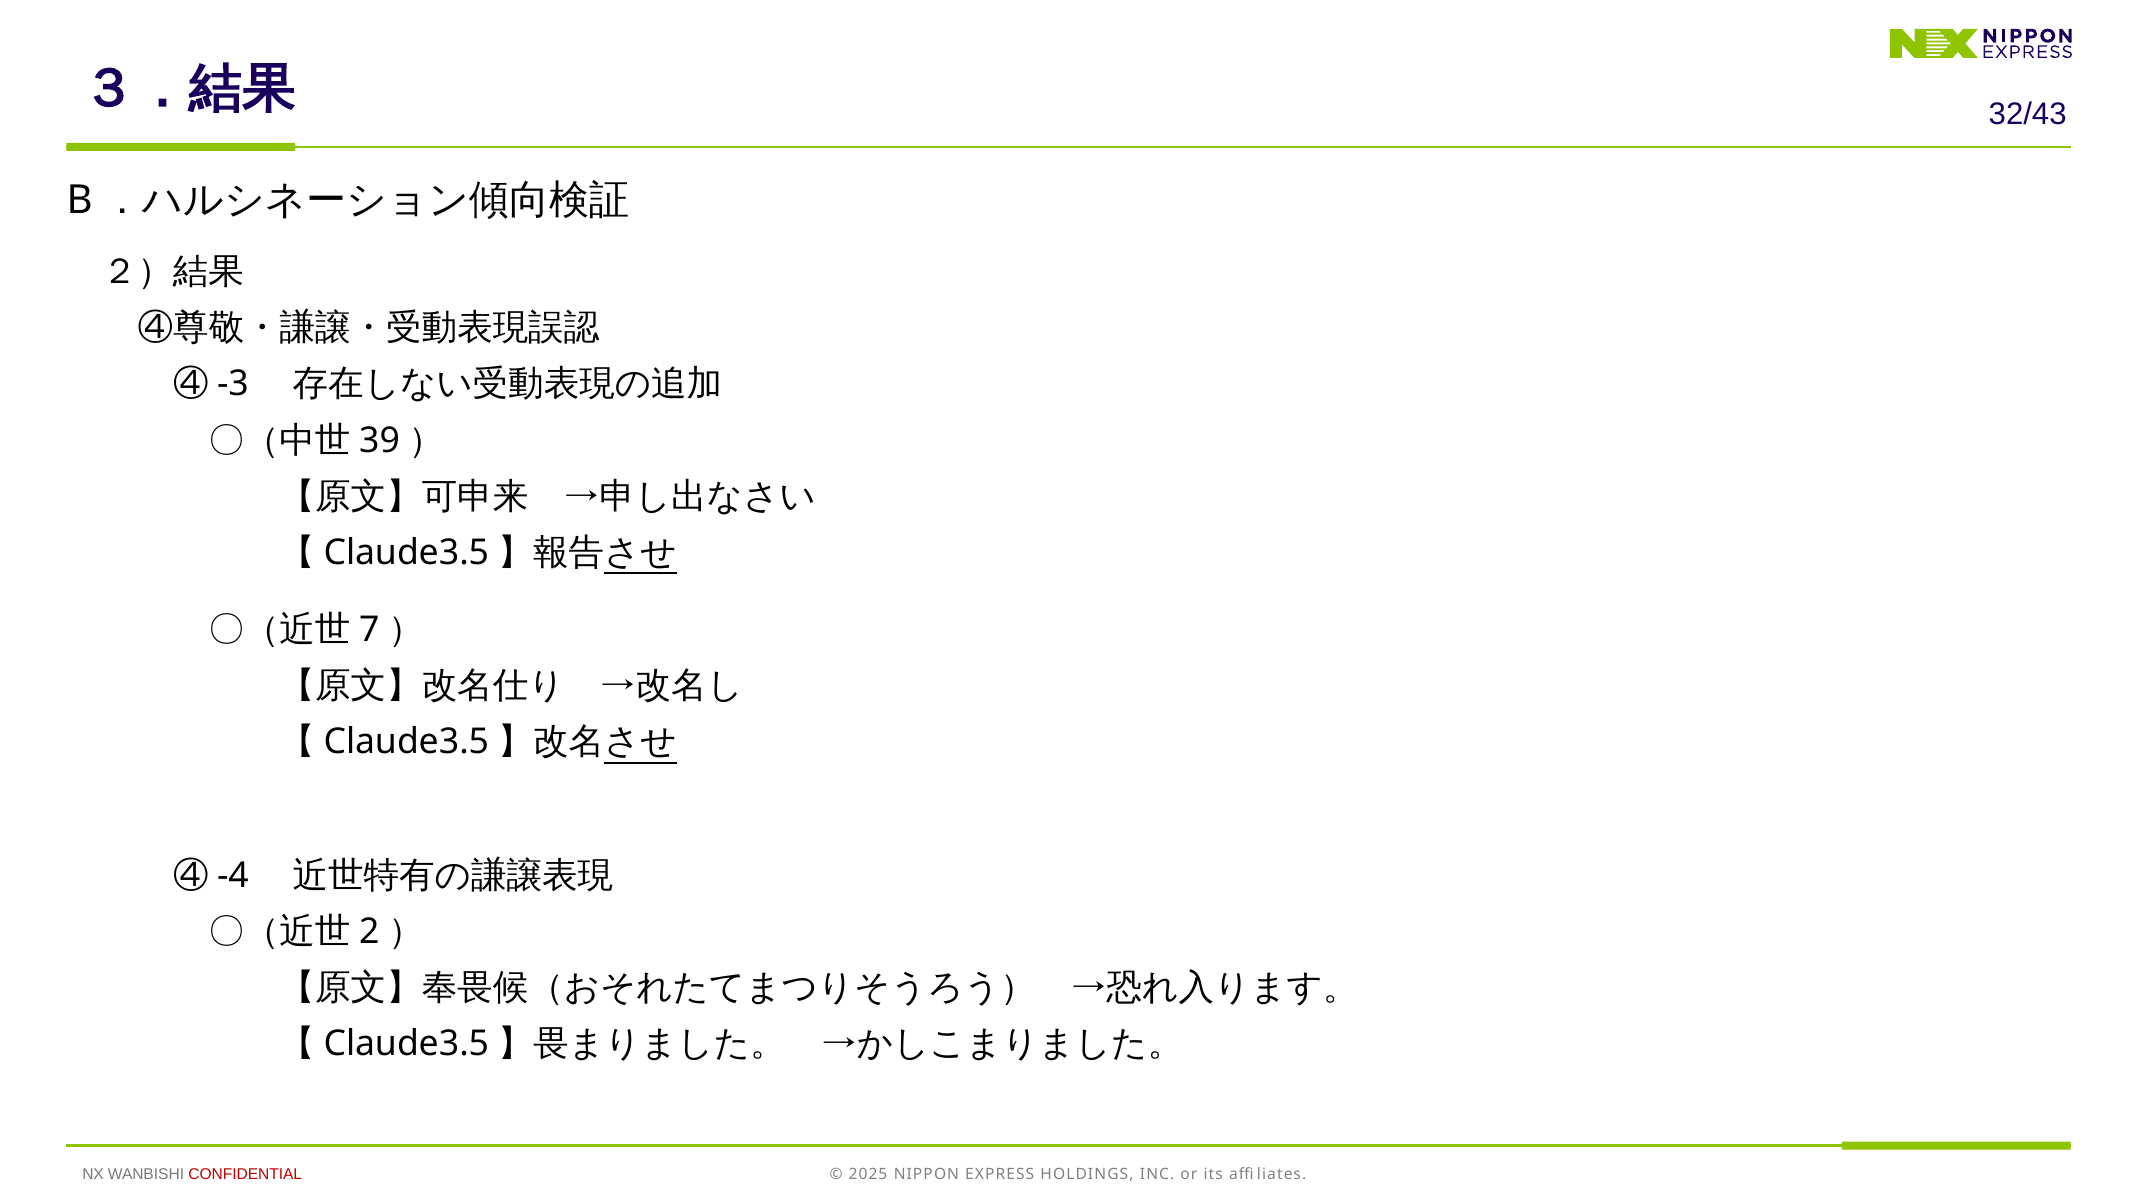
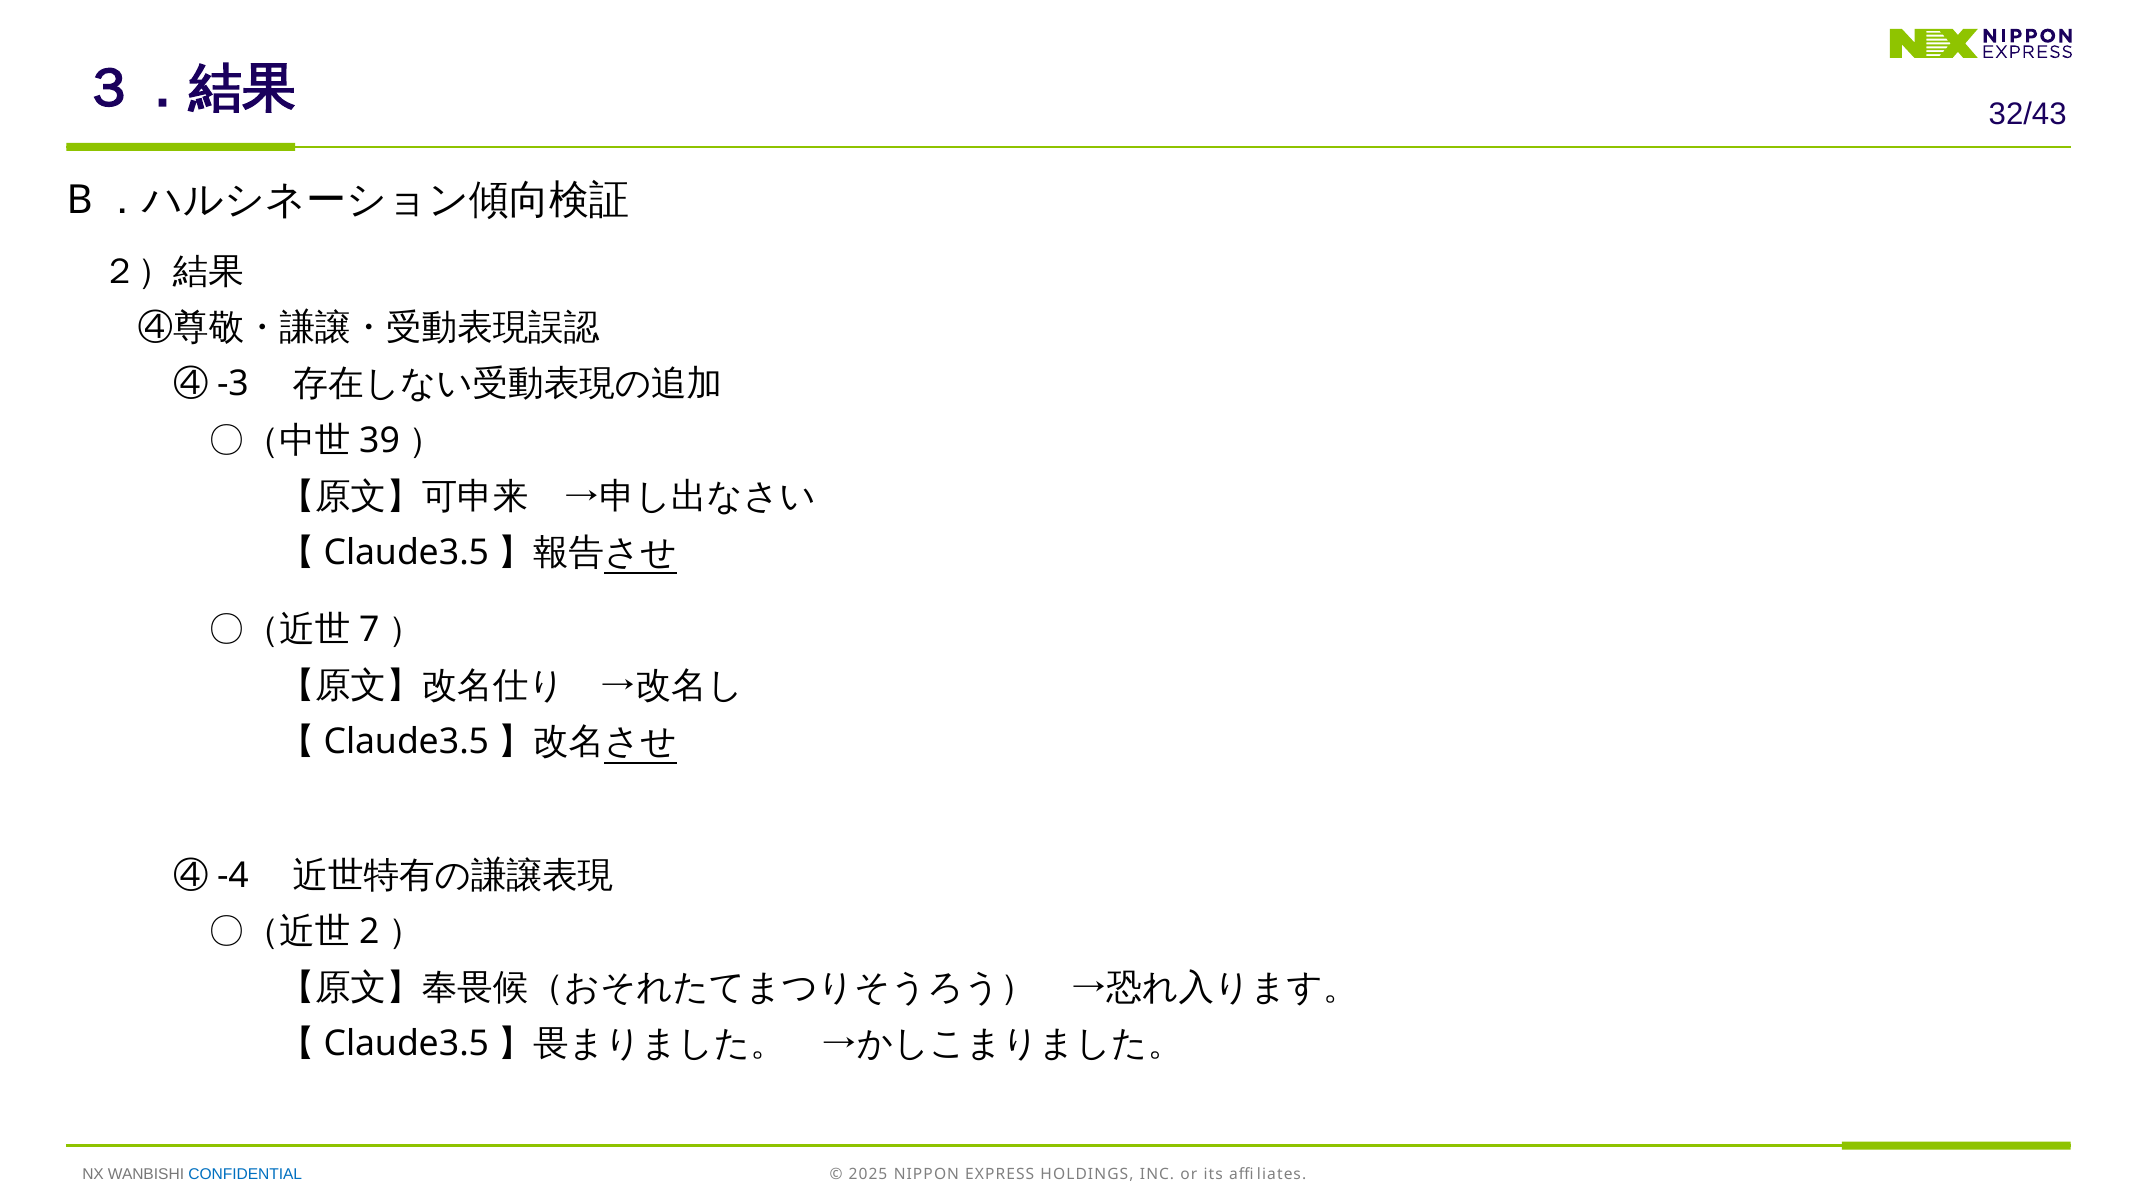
CONFIDENTIAL colour: red -> blue
